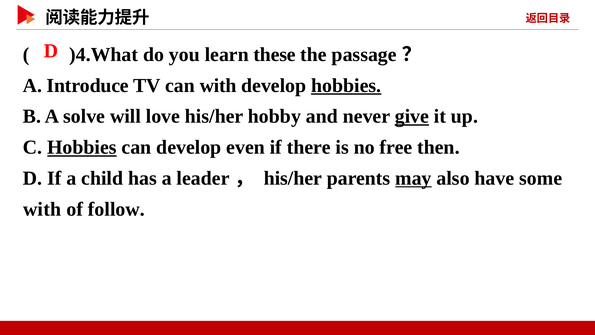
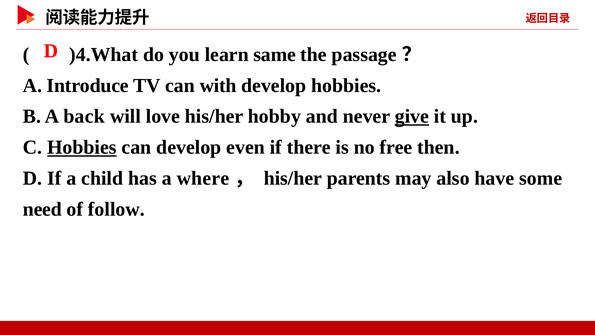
these: these -> same
hobbies at (346, 85) underline: present -> none
solve: solve -> back
leader: leader -> where
may underline: present -> none
with at (42, 209): with -> need
